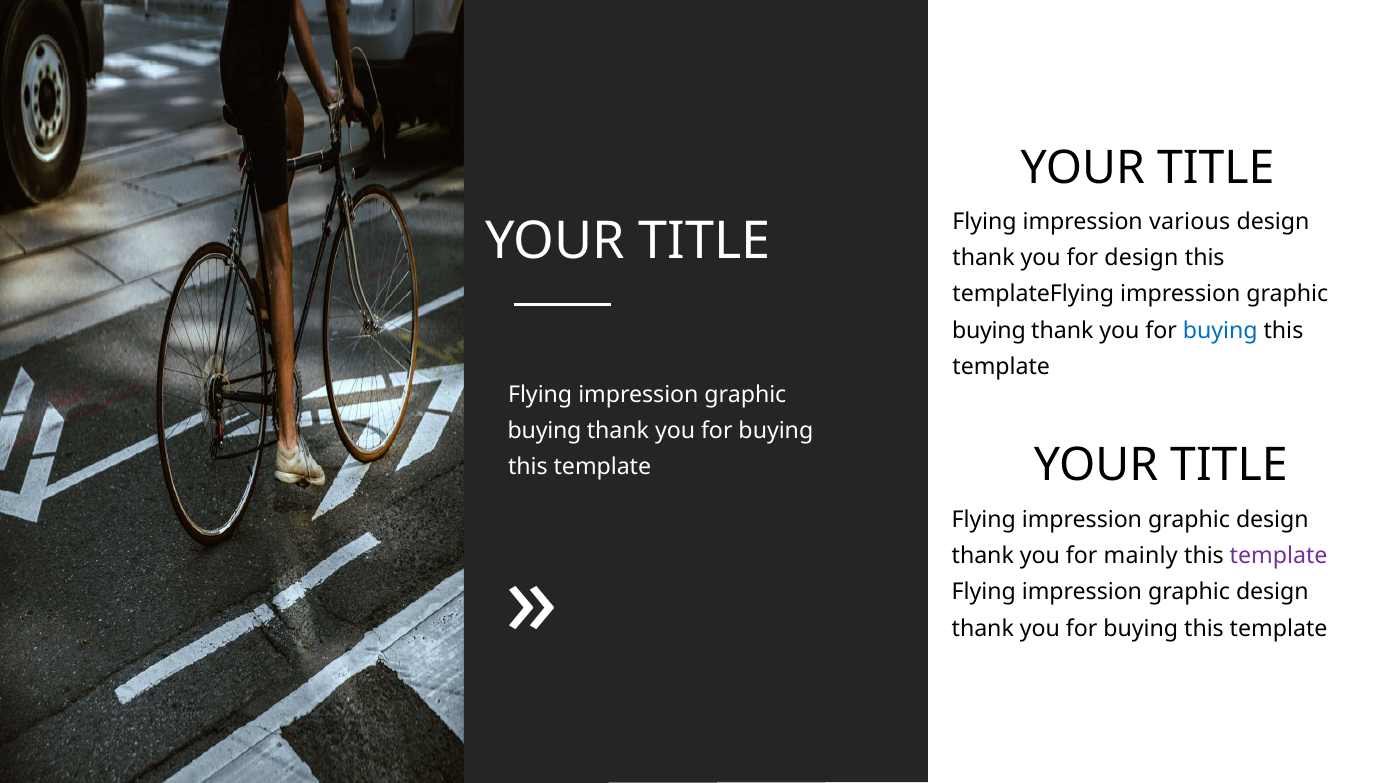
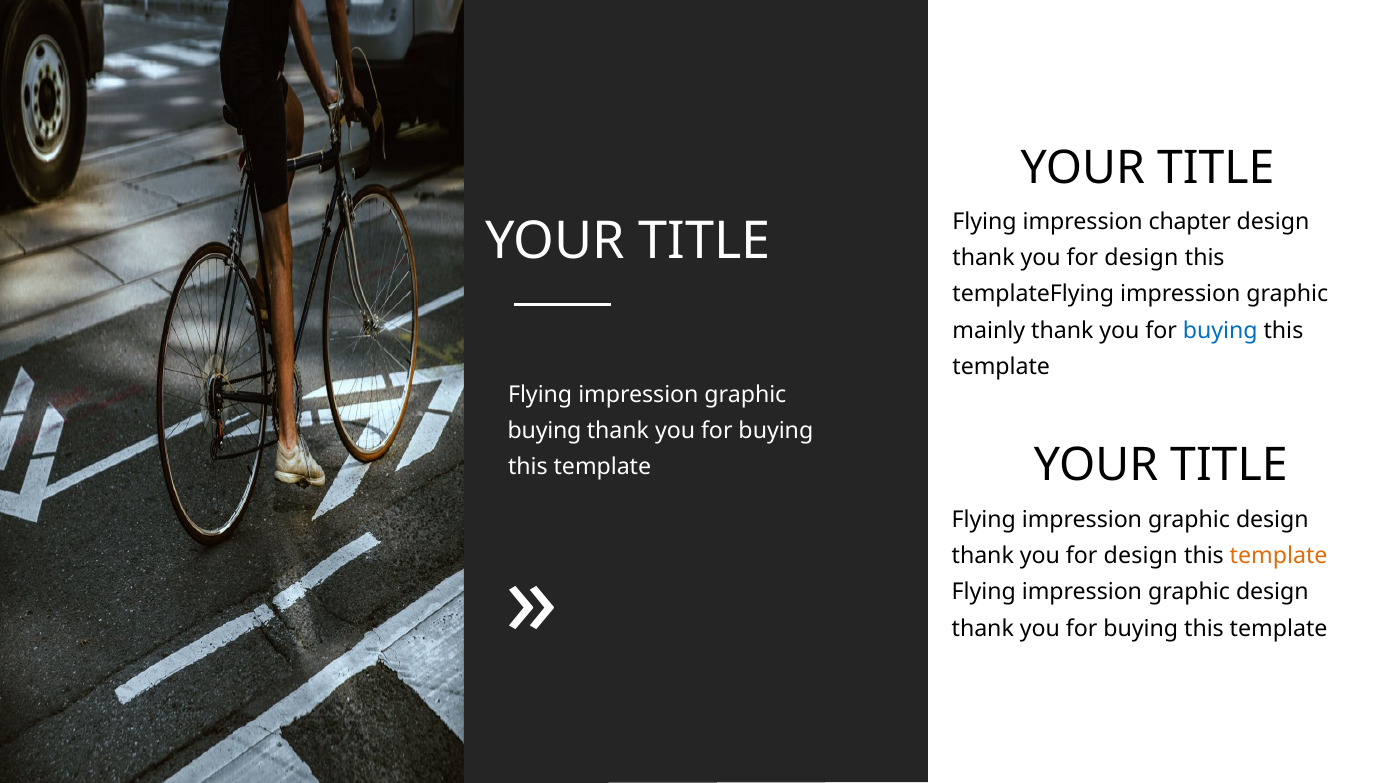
various: various -> chapter
buying at (989, 330): buying -> mainly
mainly at (1141, 556): mainly -> design
template at (1279, 556) colour: purple -> orange
